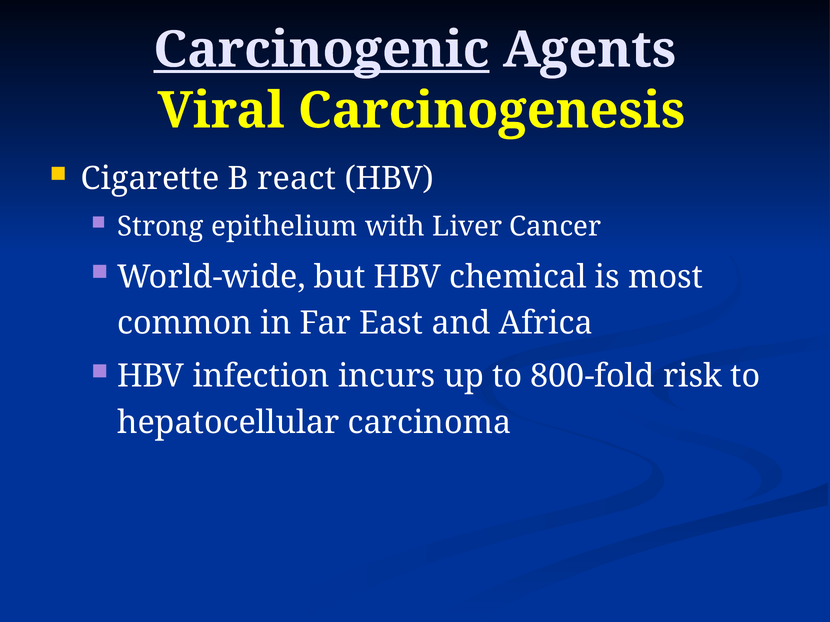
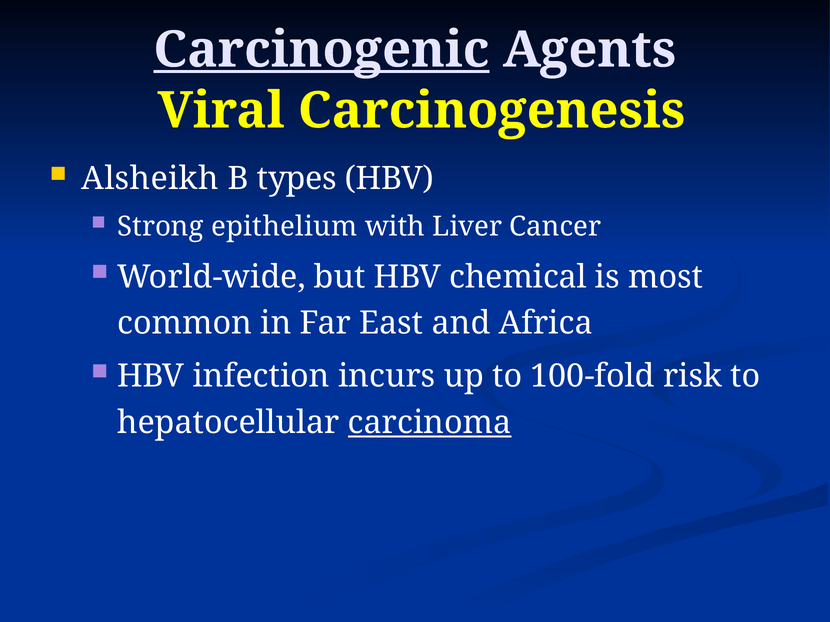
Cigarette: Cigarette -> Alsheikh
react: react -> types
800-fold: 800-fold -> 100-fold
carcinoma underline: none -> present
